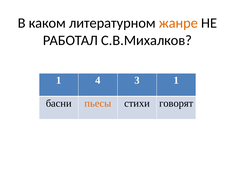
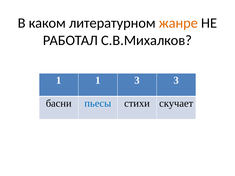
1 4: 4 -> 1
3 1: 1 -> 3
пьесы colour: orange -> blue
говорят: говорят -> скучает
